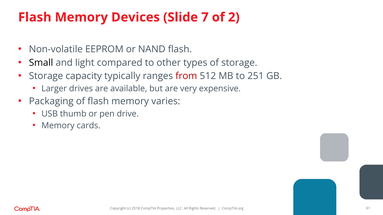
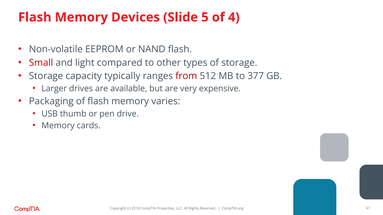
7: 7 -> 5
2: 2 -> 4
Small colour: black -> red
251: 251 -> 377
